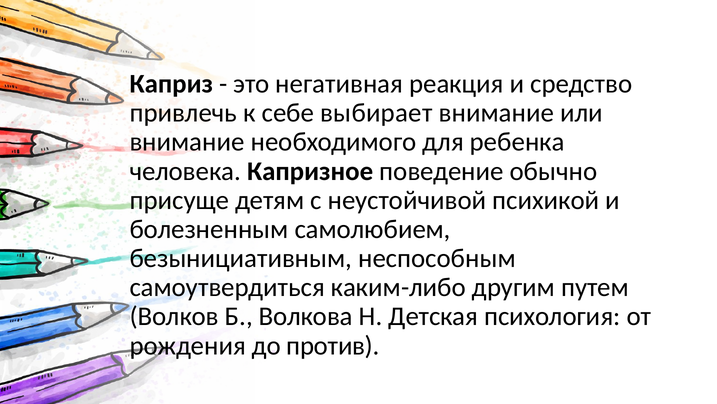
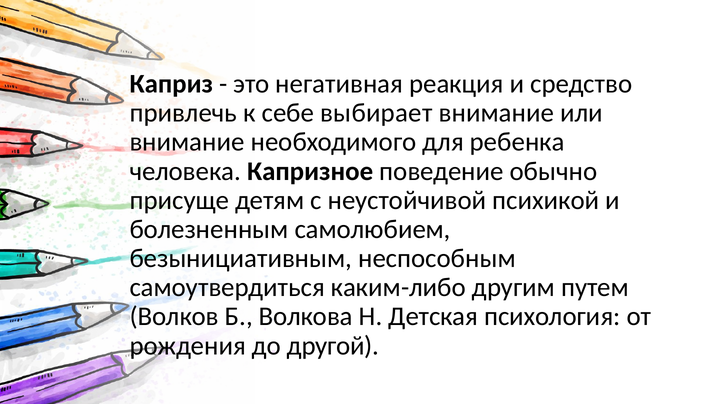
против: против -> другой
